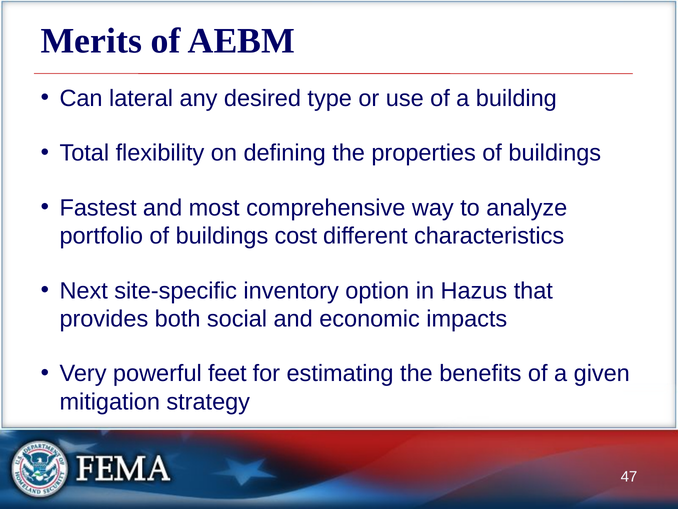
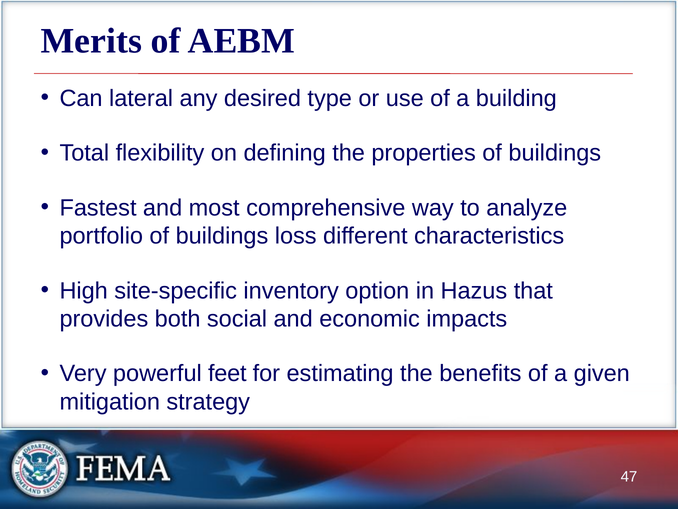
cost: cost -> loss
Next: Next -> High
